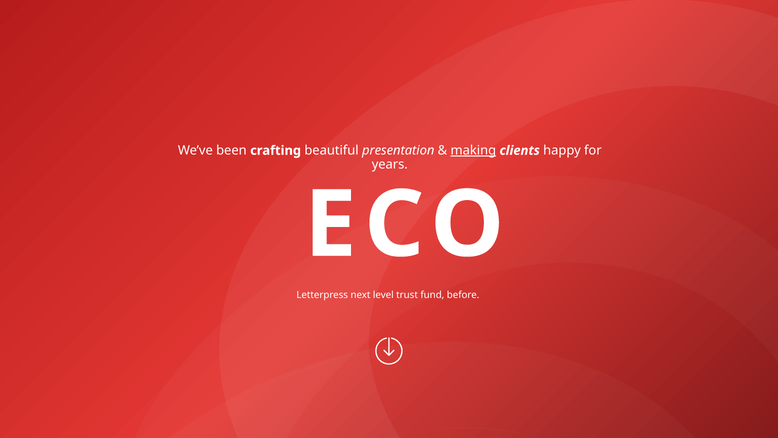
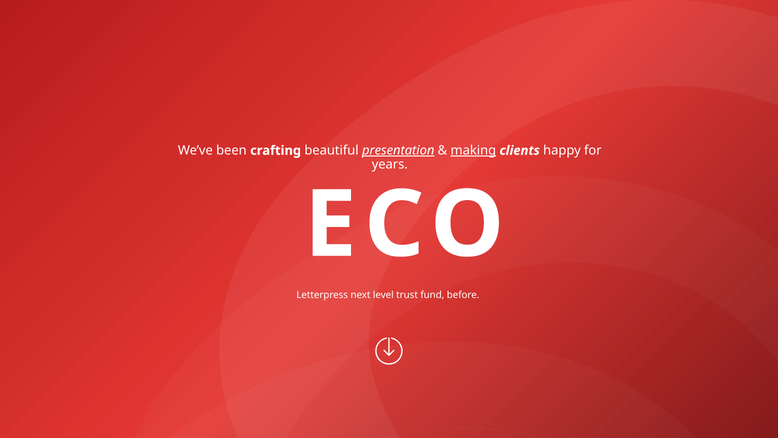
presentation underline: none -> present
